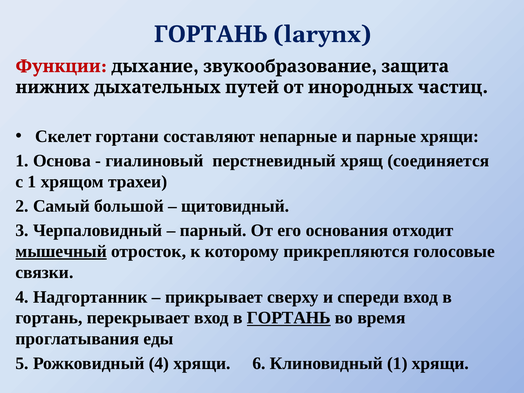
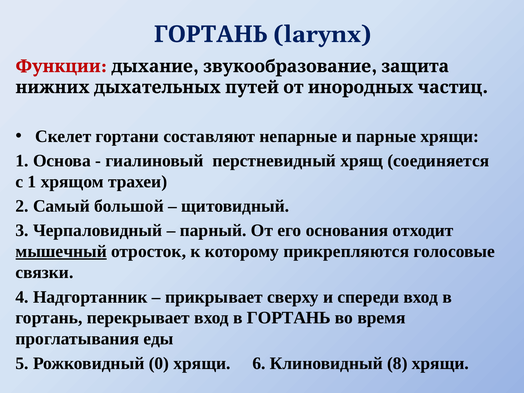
ГОРТАНЬ at (289, 318) underline: present -> none
Рожковидный 4: 4 -> 0
Клиновидный 1: 1 -> 8
